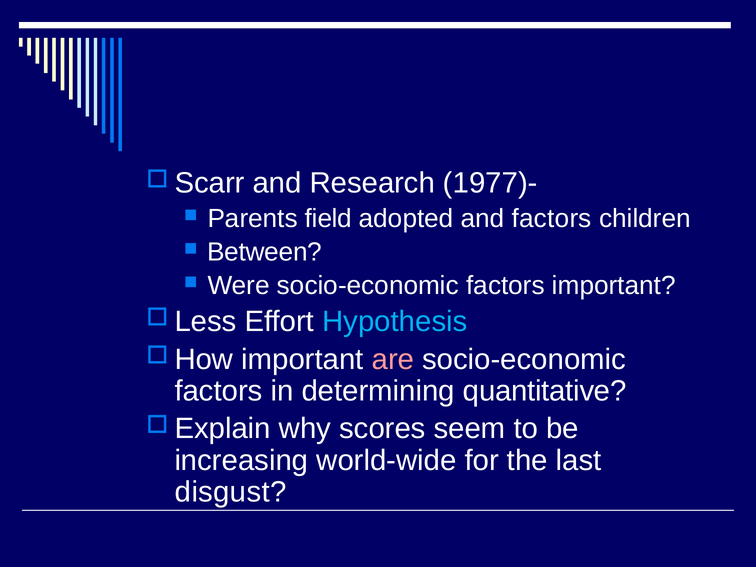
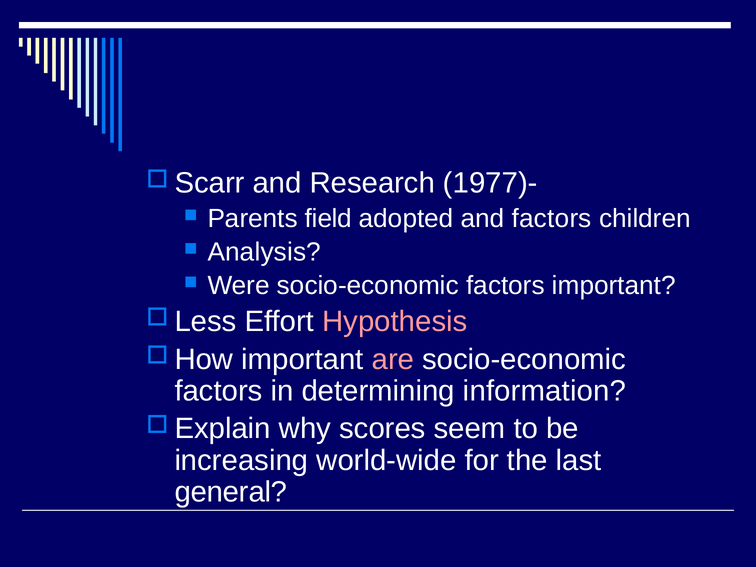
Between: Between -> Analysis
Hypothesis colour: light blue -> pink
quantitative: quantitative -> information
disgust: disgust -> general
